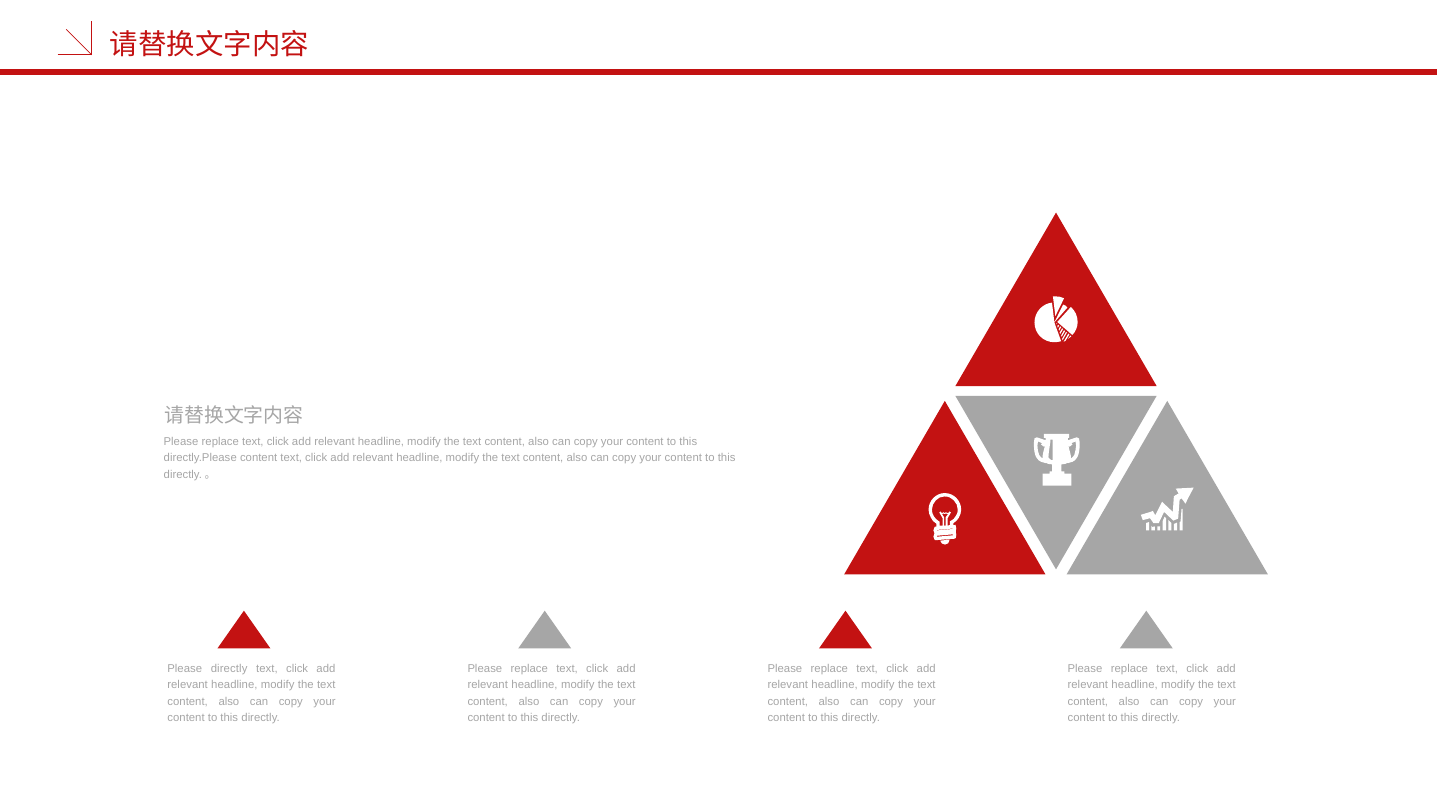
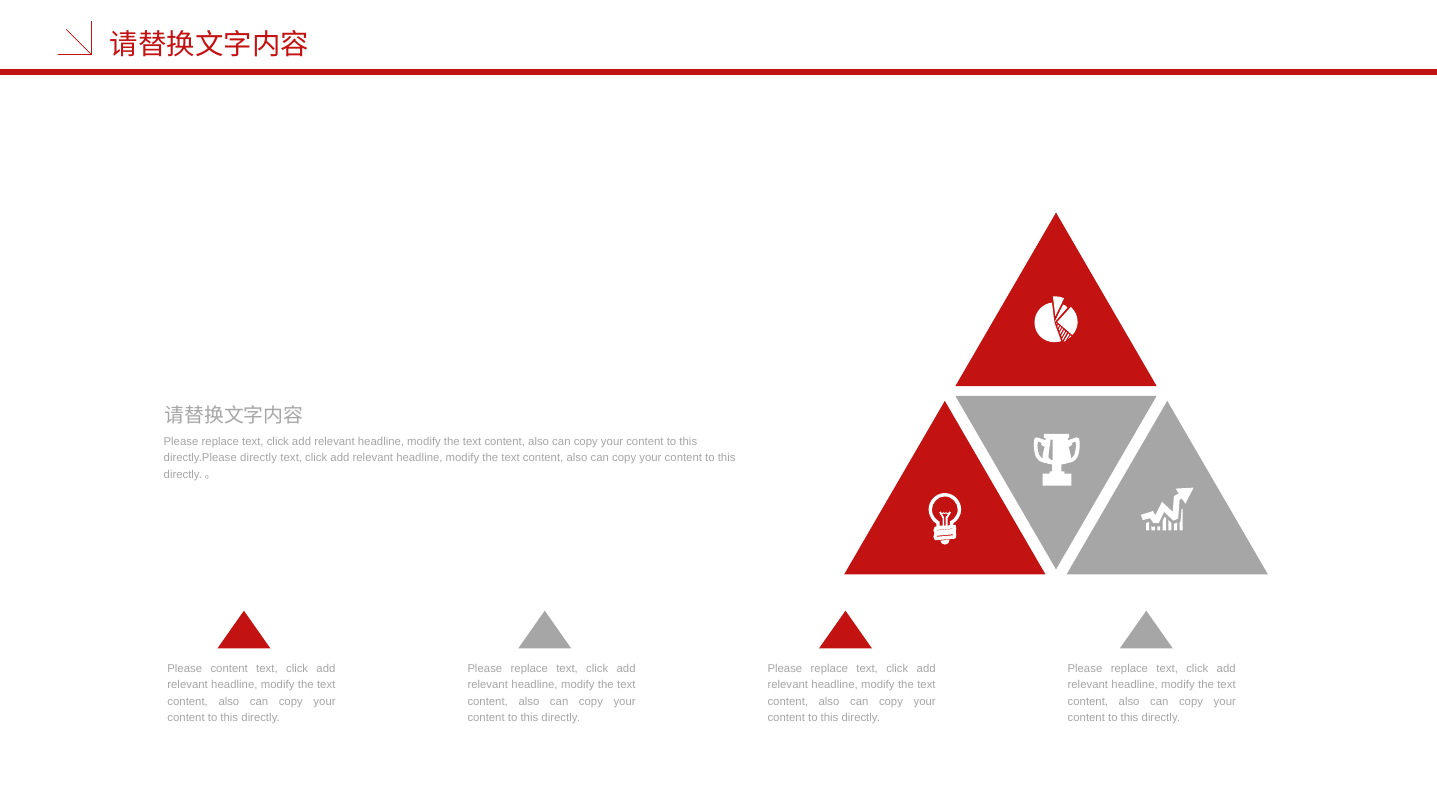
directly.Please content: content -> directly
Please directly: directly -> content
